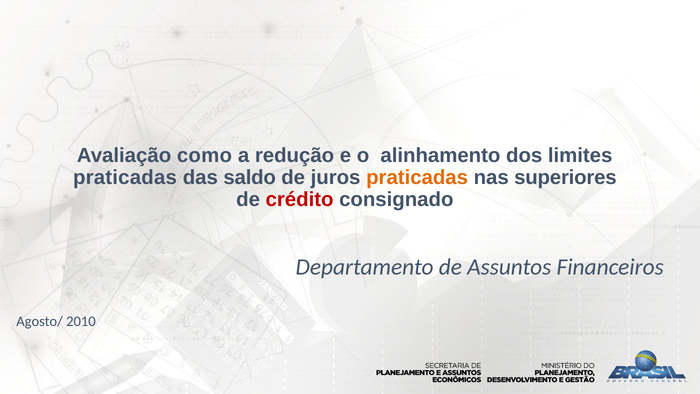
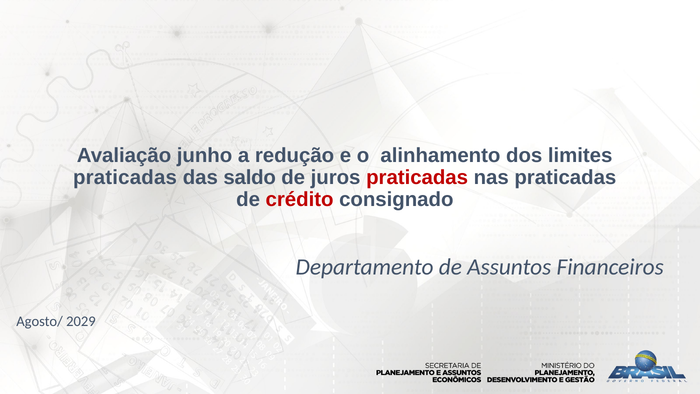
como: como -> junho
praticadas at (417, 177) colour: orange -> red
nas superiores: superiores -> praticadas
2010: 2010 -> 2029
